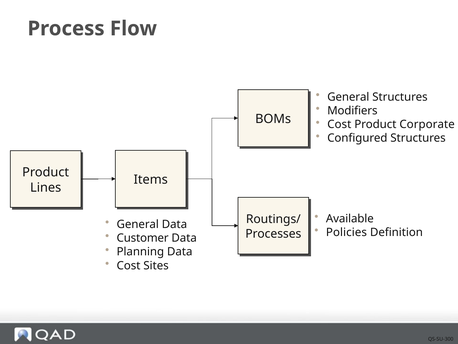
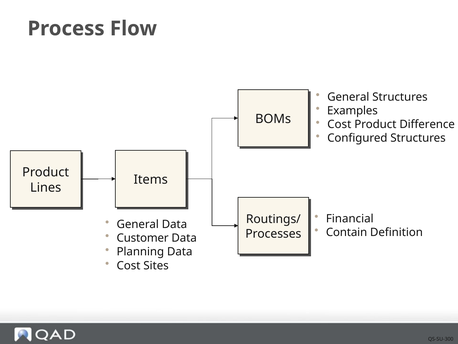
Modifiers: Modifiers -> Examples
Corporate: Corporate -> Difference
Available: Available -> Financial
Policies: Policies -> Contain
